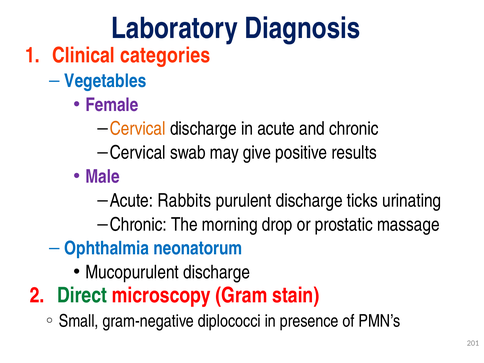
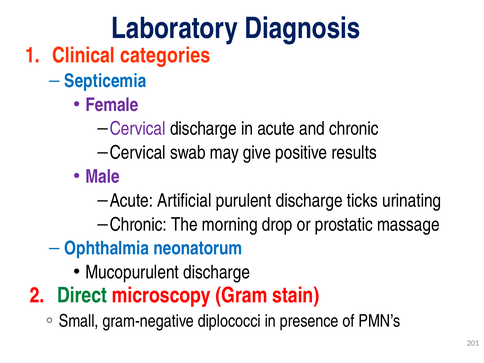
Vegetables: Vegetables -> Septicemia
Cervical at (138, 129) colour: orange -> purple
Rabbits: Rabbits -> Artificial
